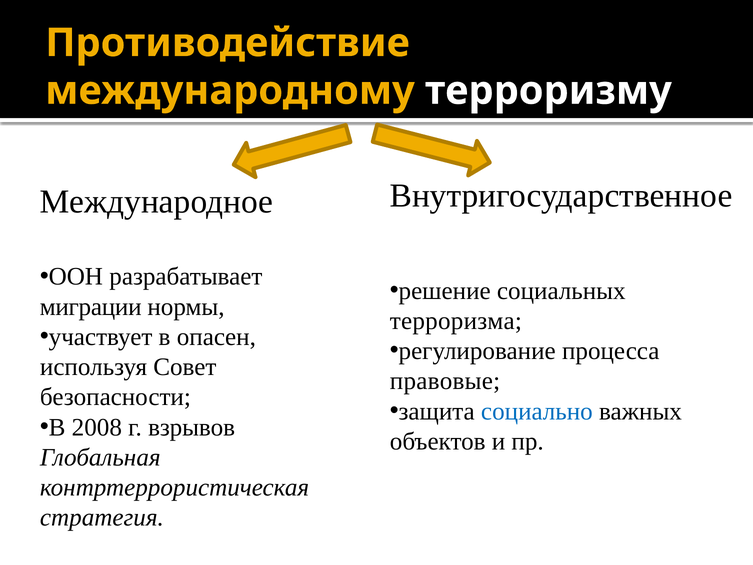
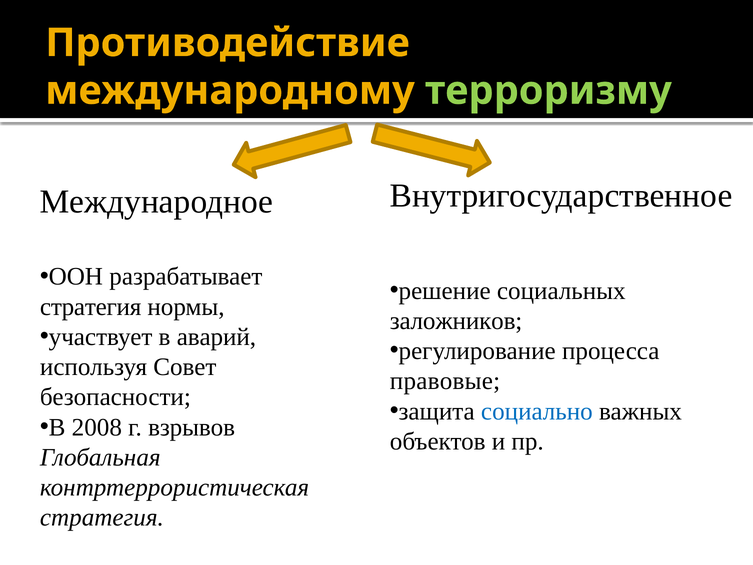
терроризму colour: white -> light green
миграции at (91, 307): миграции -> стратегия
терроризма: терроризма -> заложников
опасен: опасен -> аварий
